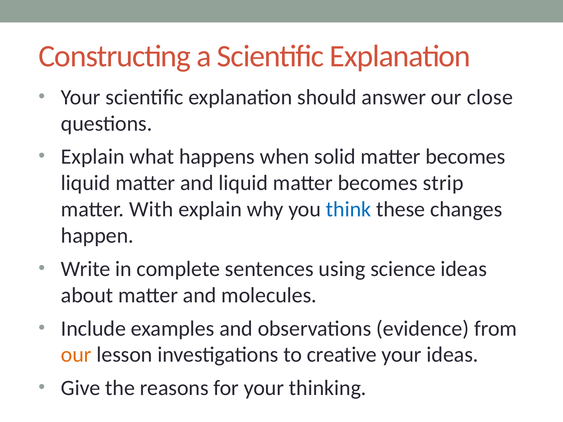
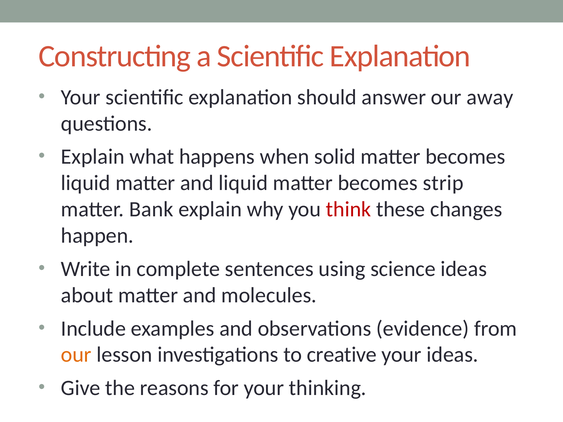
close: close -> away
With: With -> Bank
think colour: blue -> red
